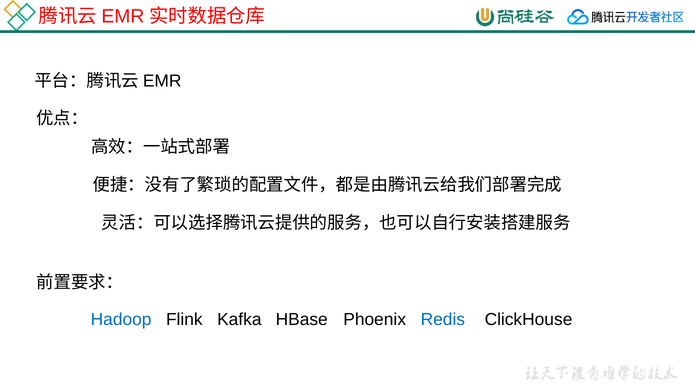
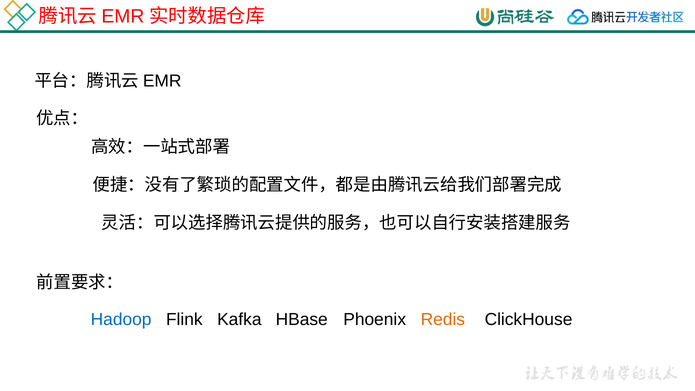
Redis colour: blue -> orange
